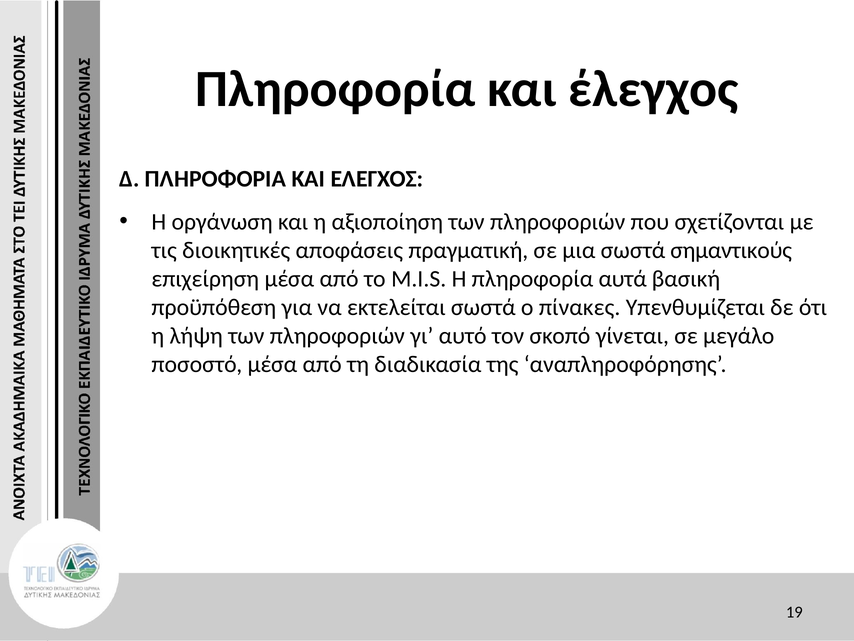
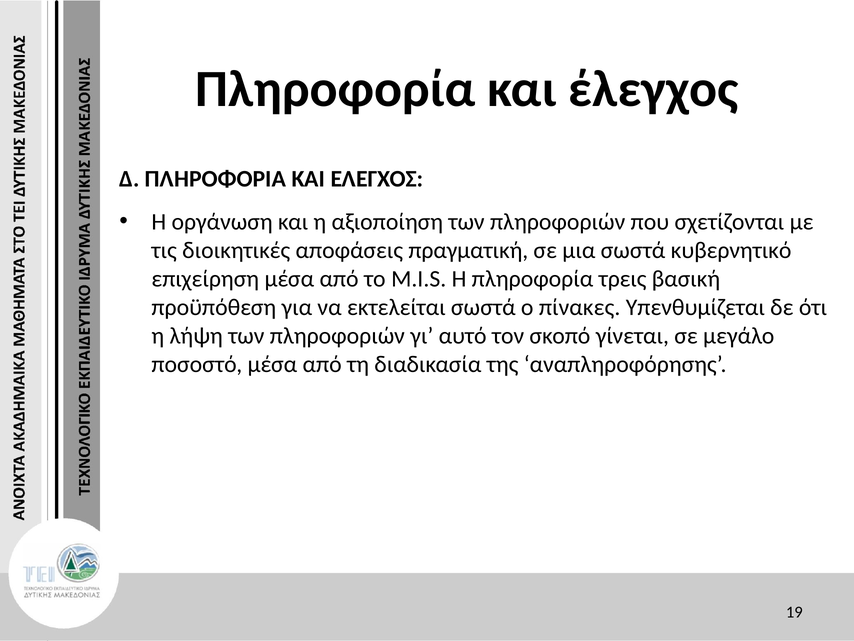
σημαντικούς: σημαντικούς -> κυβερνητικό
αυτά: αυτά -> τρεις
